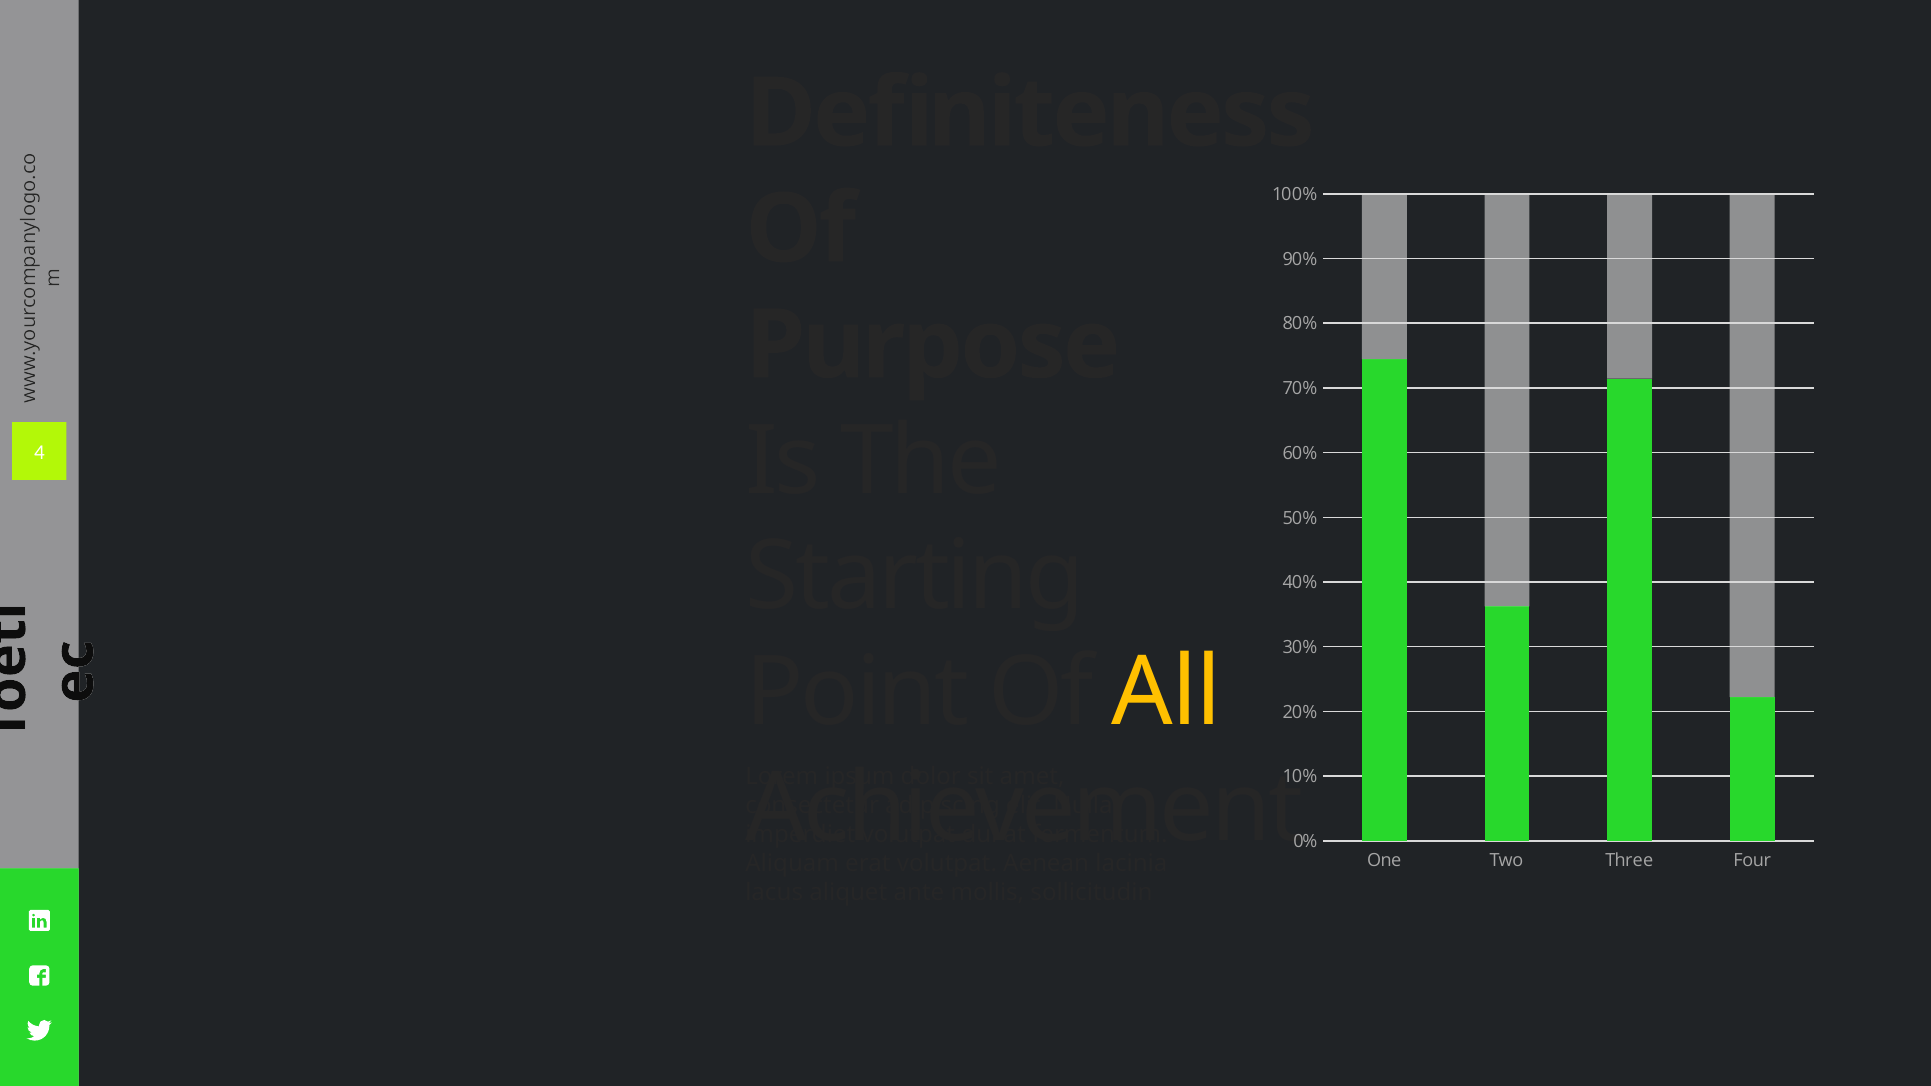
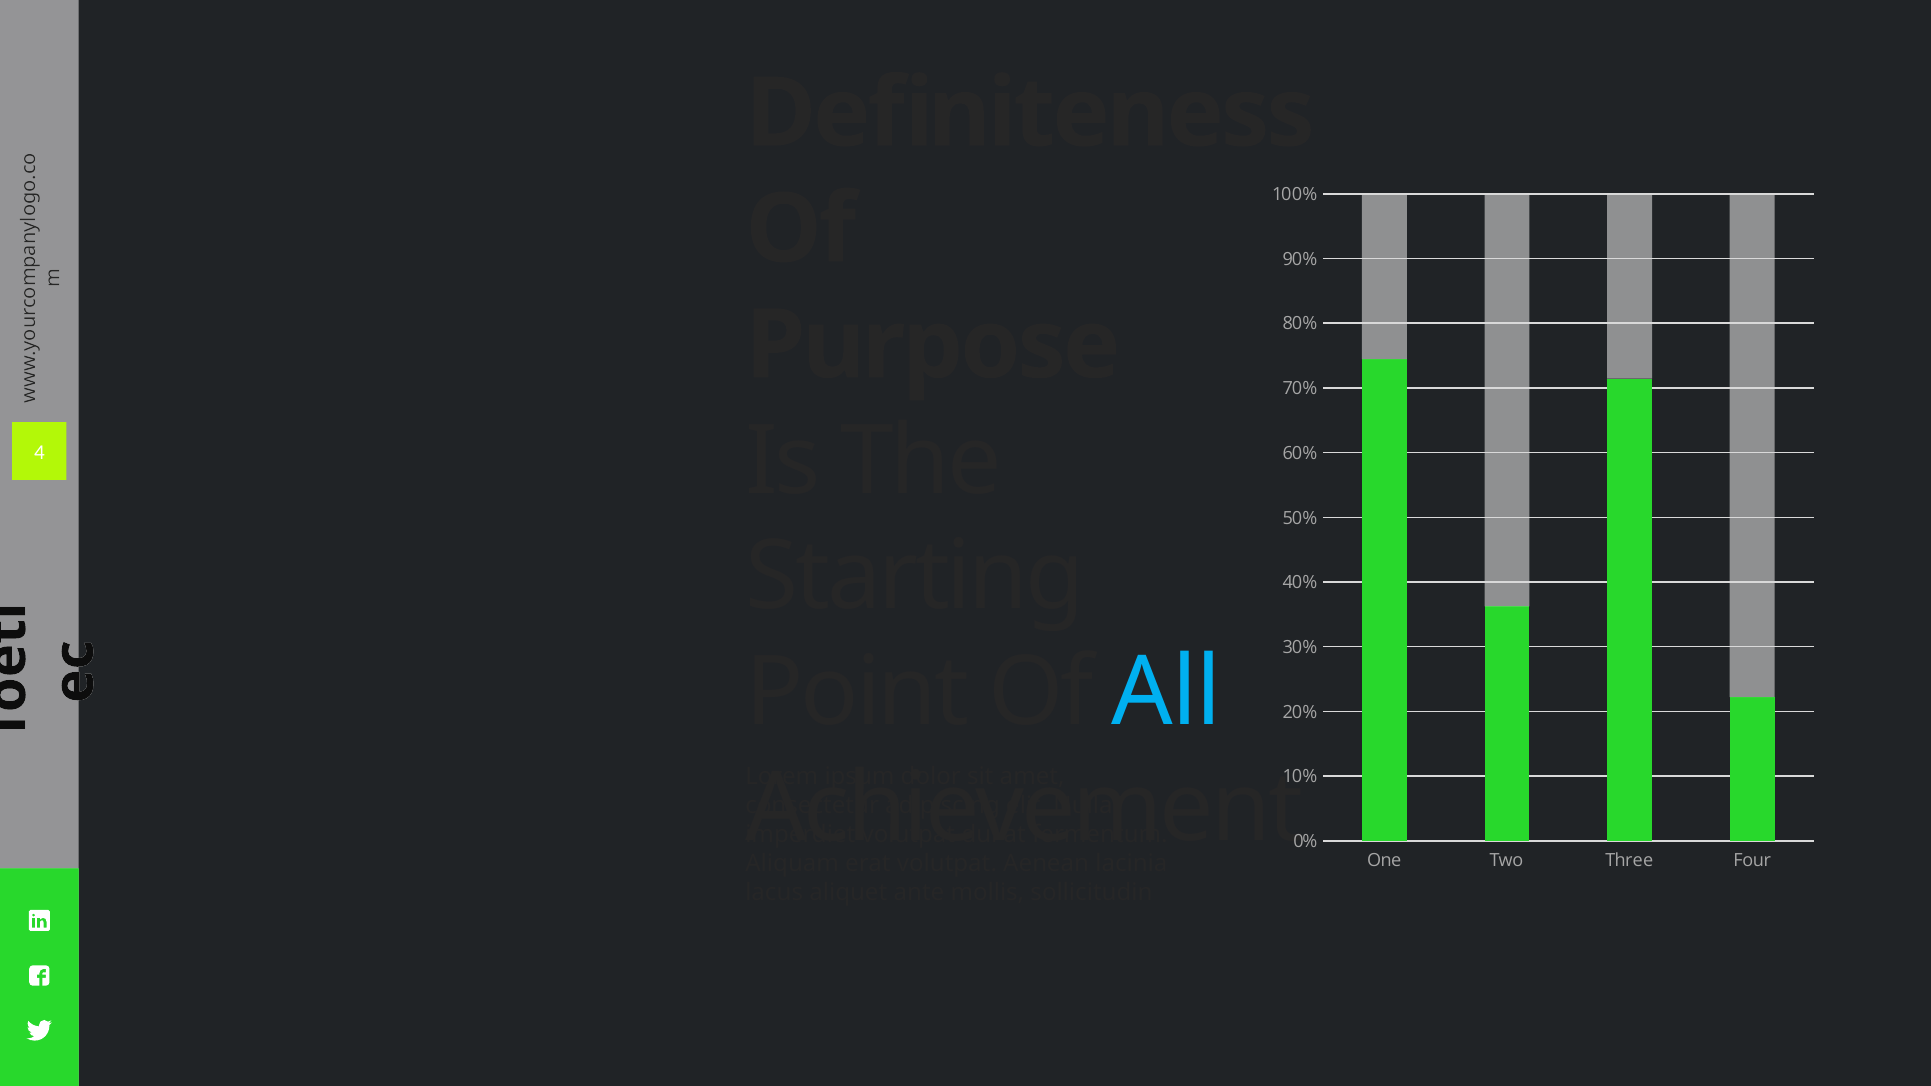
All colour: yellow -> light blue
